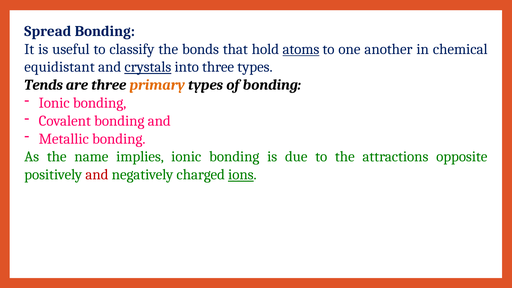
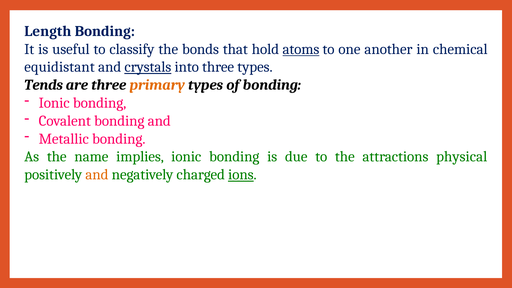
Spread: Spread -> Length
opposite: opposite -> physical
and at (97, 175) colour: red -> orange
